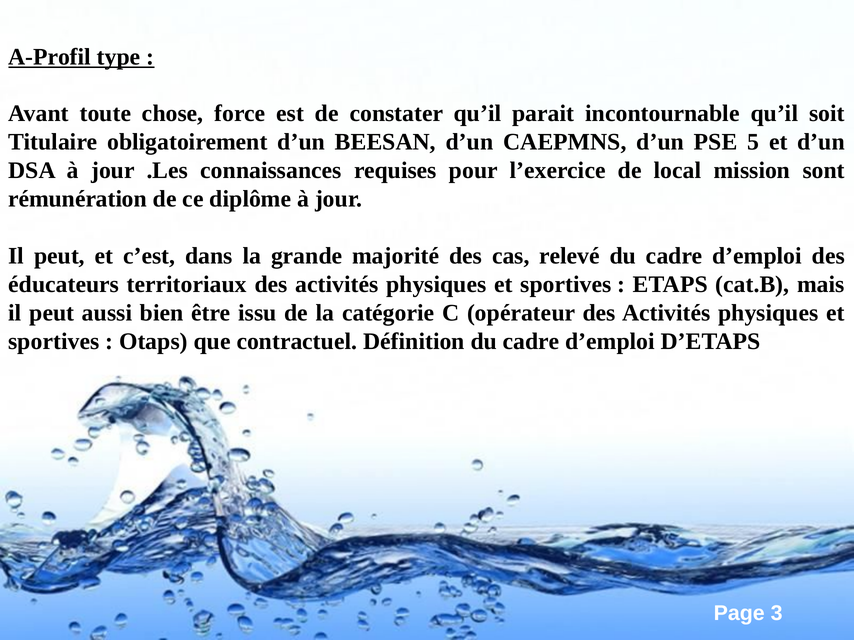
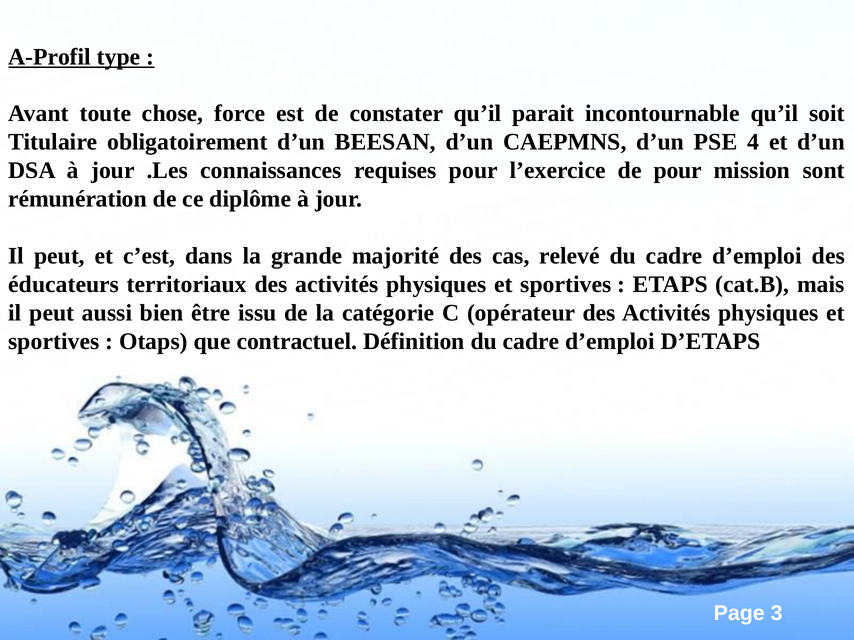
5: 5 -> 4
de local: local -> pour
